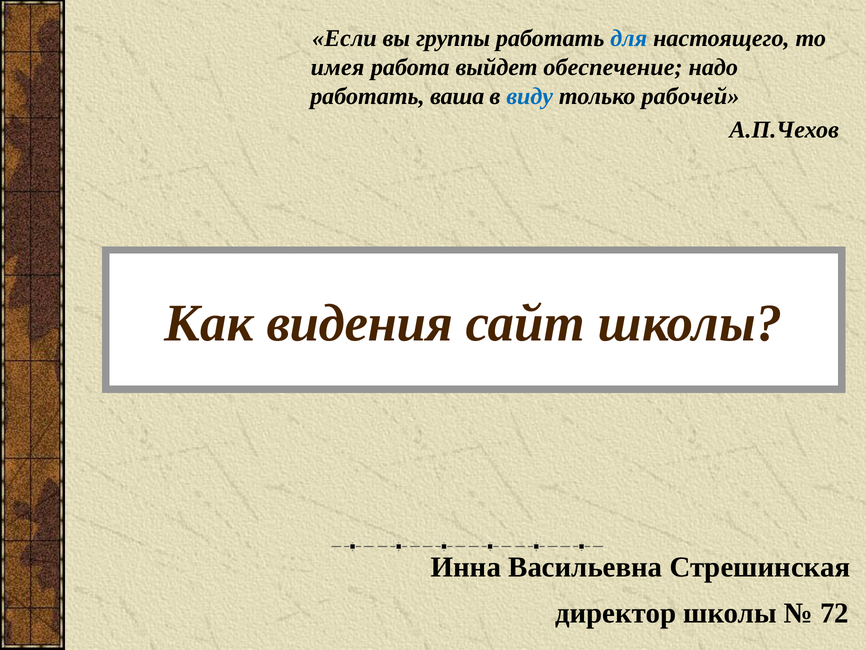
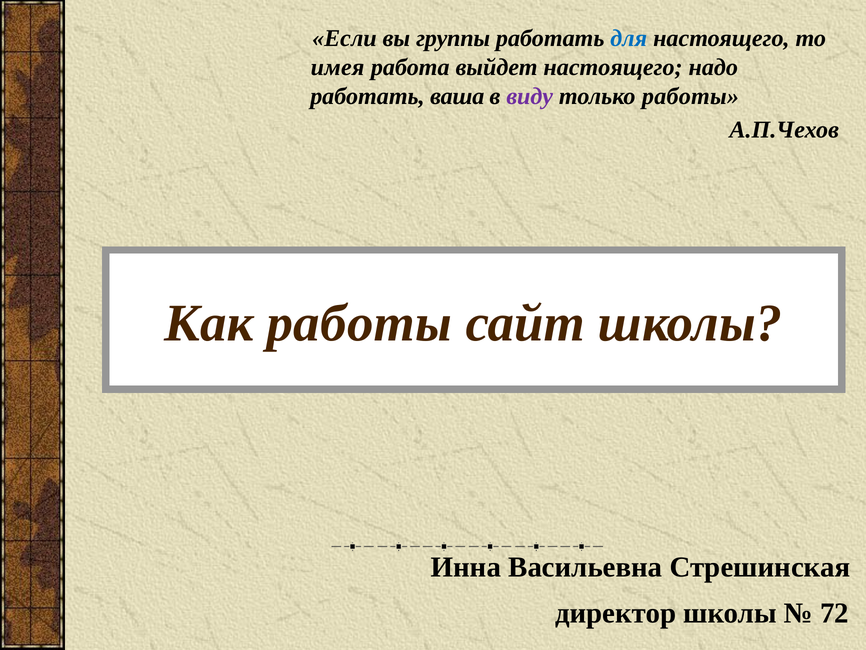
выйдет обеспечение: обеспечение -> настоящего
виду colour: blue -> purple
только рабочей: рабочей -> работы
Как видения: видения -> работы
